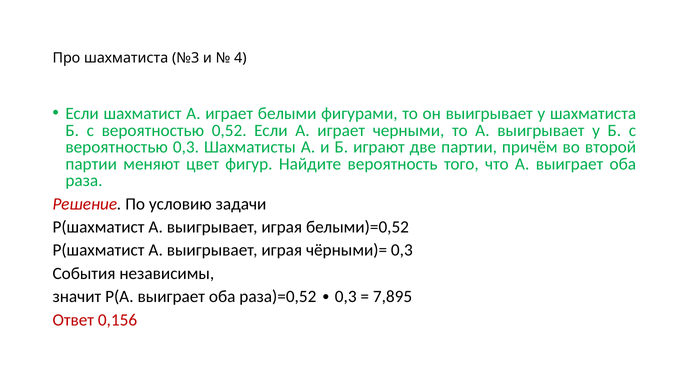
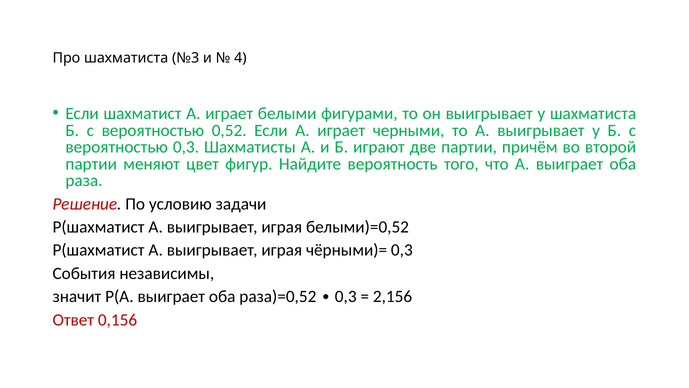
7,895: 7,895 -> 2,156
